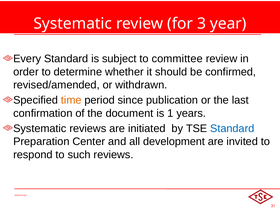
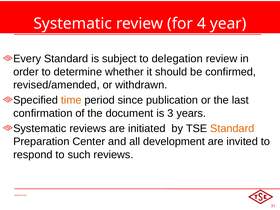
3: 3 -> 4
committee: committee -> delegation
1: 1 -> 3
Standard at (232, 129) colour: blue -> orange
